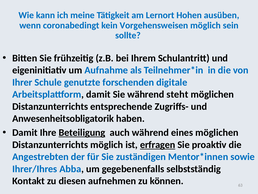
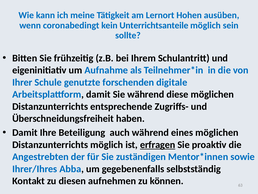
Vorgehensweisen: Vorgehensweisen -> Unterrichtsanteile
steht: steht -> diese
Anwesenheitsobligatorik: Anwesenheitsobligatorik -> Überschneidungsfreiheit
Beteiligung underline: present -> none
